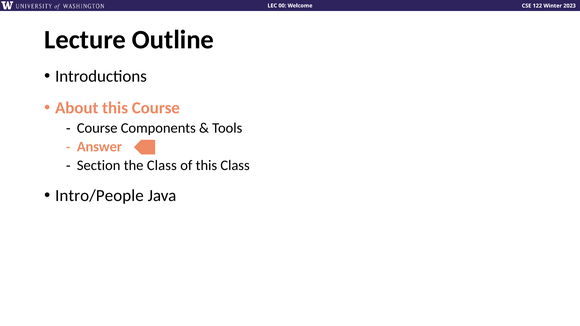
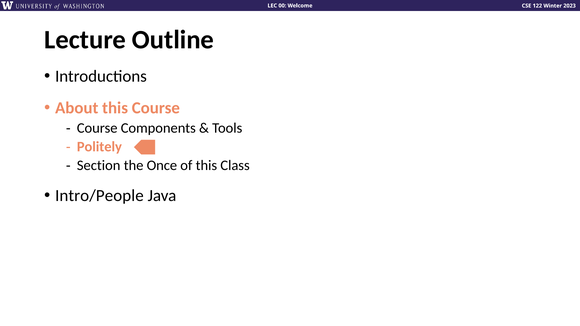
Answer: Answer -> Politely
the Class: Class -> Once
